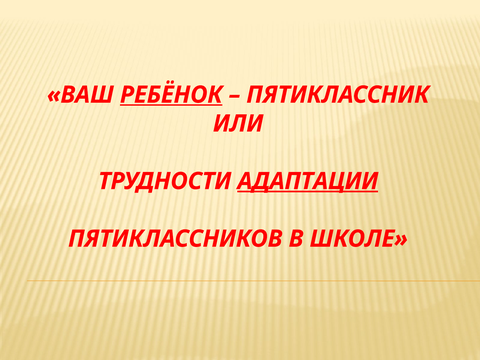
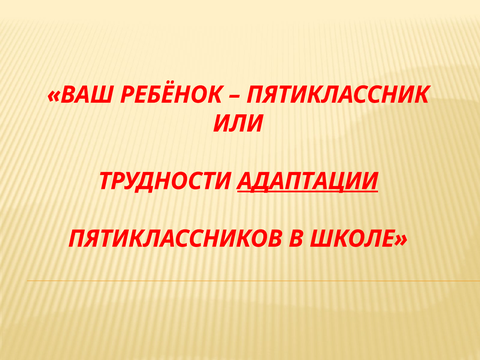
РЕБЁНОК underline: present -> none
